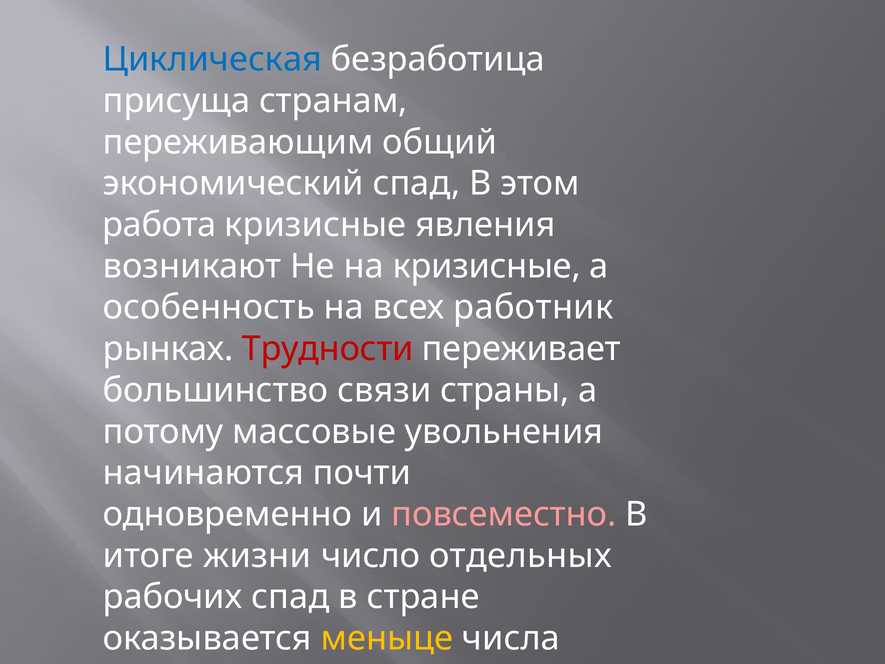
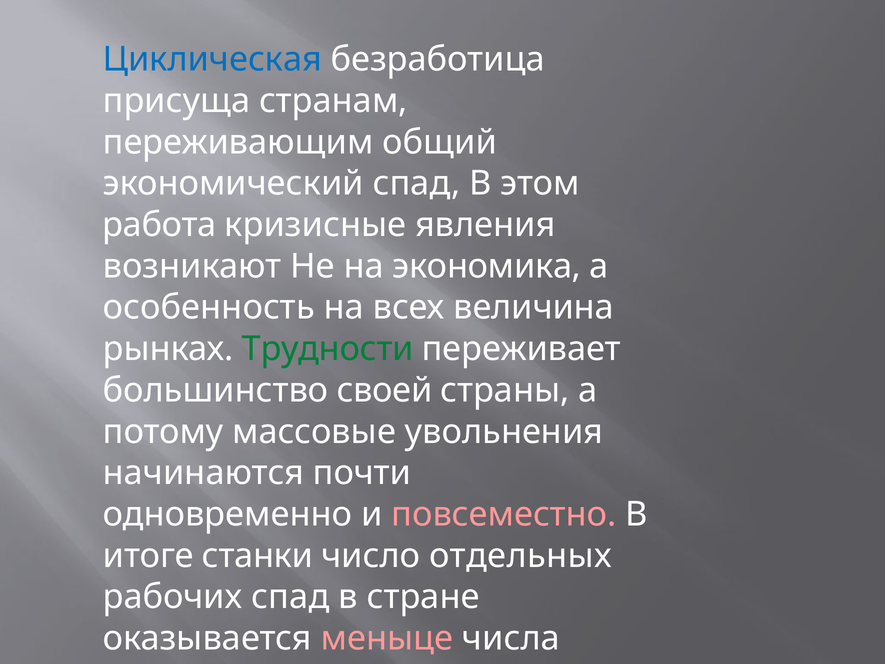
на кризисные: кризисные -> экономика
работник: работник -> величина
Трудности colour: red -> green
связи: связи -> своей
жизни: жизни -> станки
меныце colour: yellow -> pink
